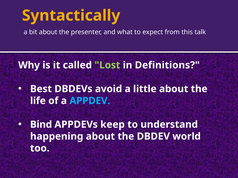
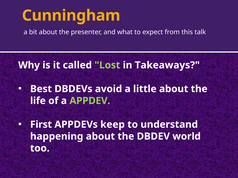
Syntactically: Syntactically -> Cunningham
Definitions: Definitions -> Takeaways
APPDEV colour: light blue -> light green
Bind: Bind -> First
